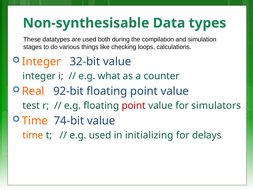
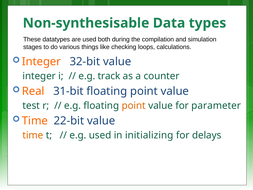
what: what -> track
92-bit: 92-bit -> 31-bit
point at (134, 106) colour: red -> orange
simulators: simulators -> parameter
74-bit: 74-bit -> 22-bit
